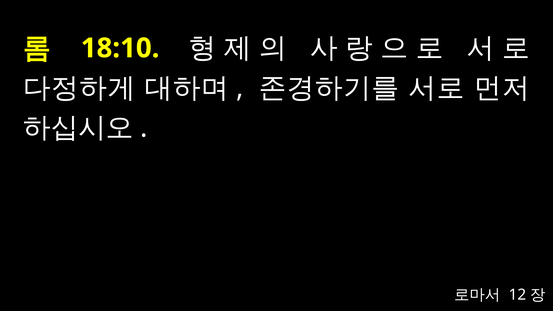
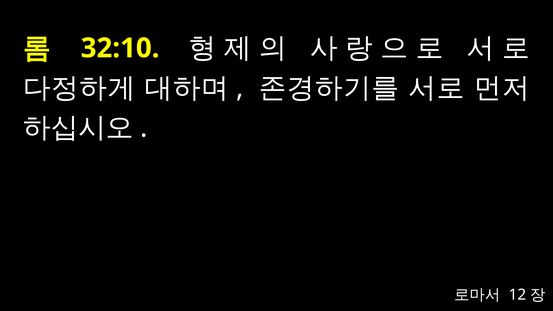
18:10: 18:10 -> 32:10
